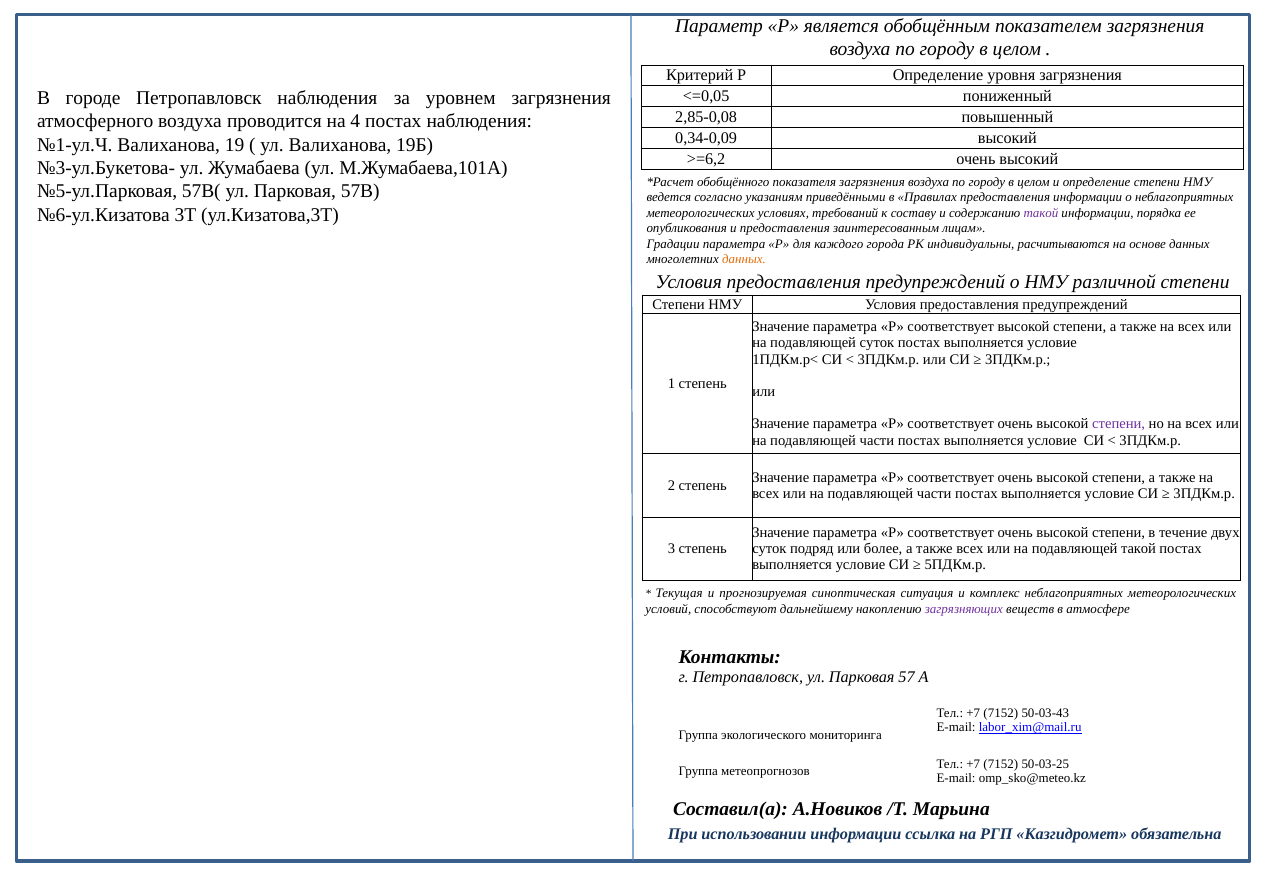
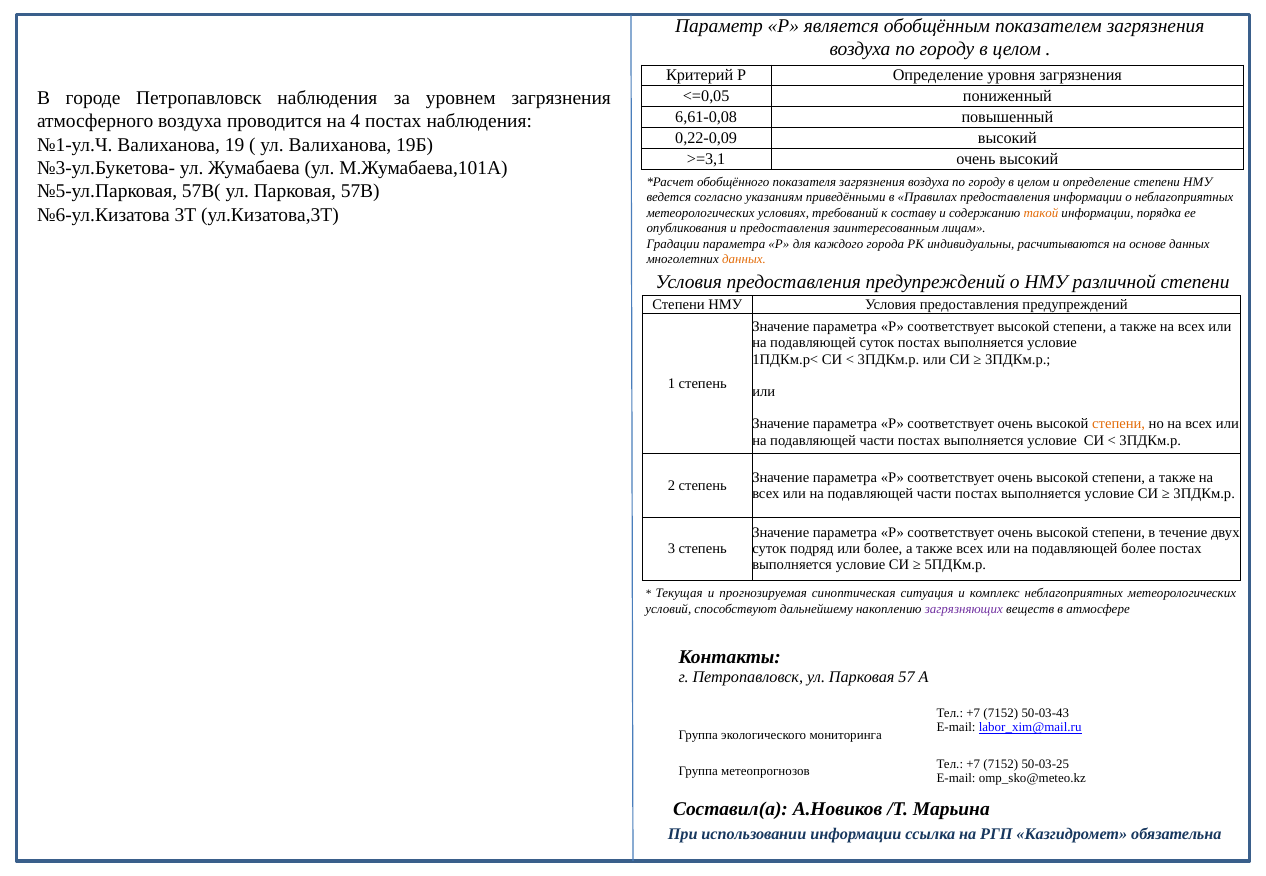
2,85-0,08: 2,85-0,08 -> 6,61-0,08
0,34-0,09: 0,34-0,09 -> 0,22-0,09
>=6,2: >=6,2 -> >=3,1
такой at (1041, 213) colour: purple -> orange
степени at (1119, 424) colour: purple -> orange
подавляющей такой: такой -> более
